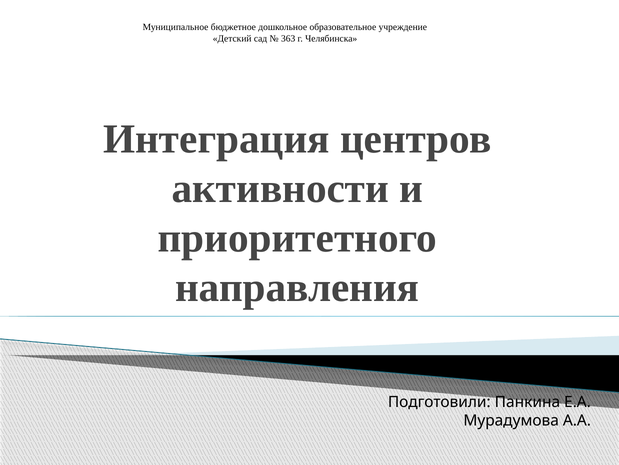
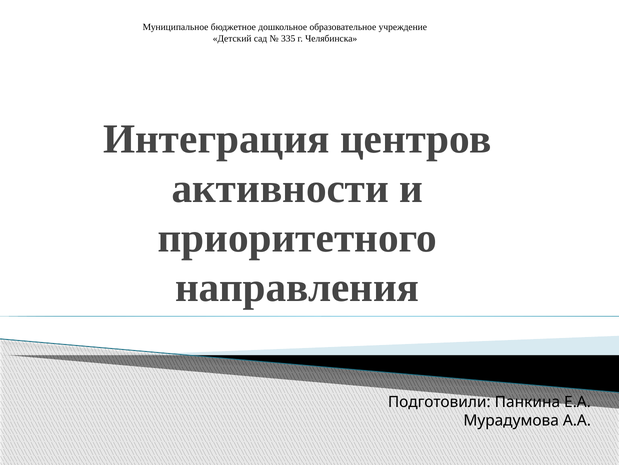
363: 363 -> 335
